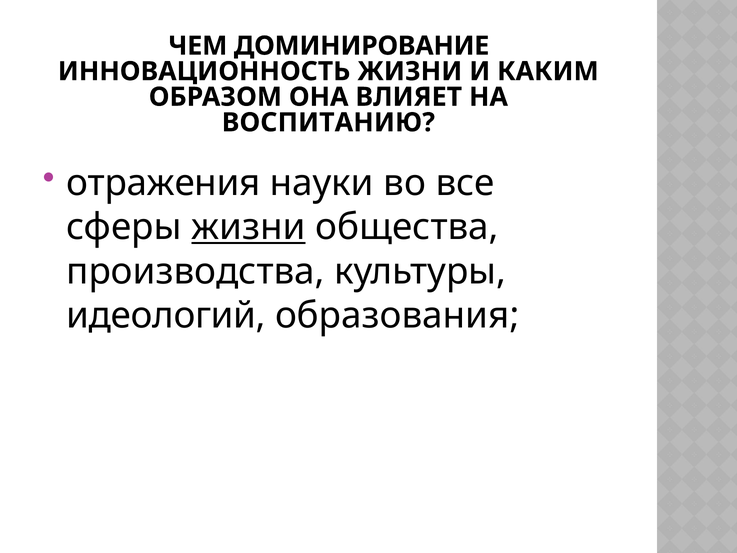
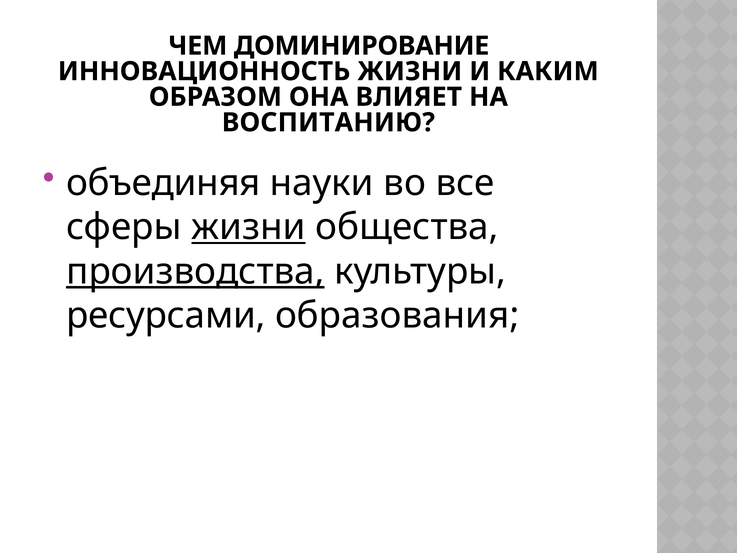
отражения: отражения -> объединяя
производства underline: none -> present
идеологий: идеологий -> ресурсами
